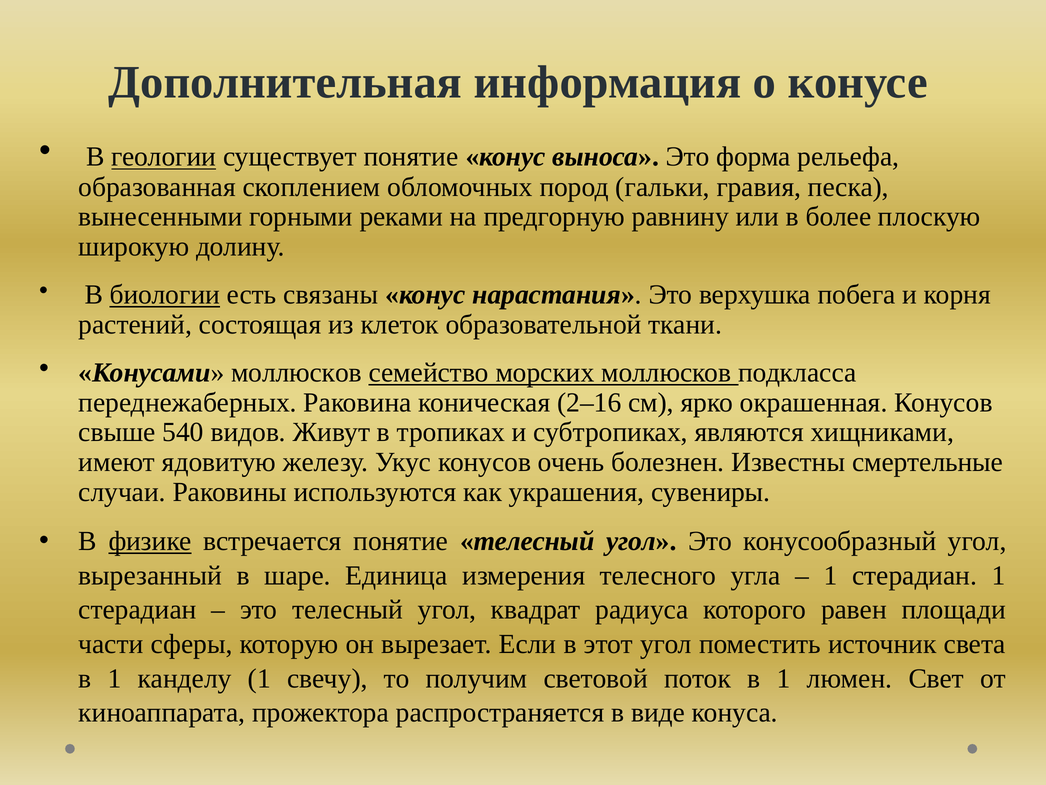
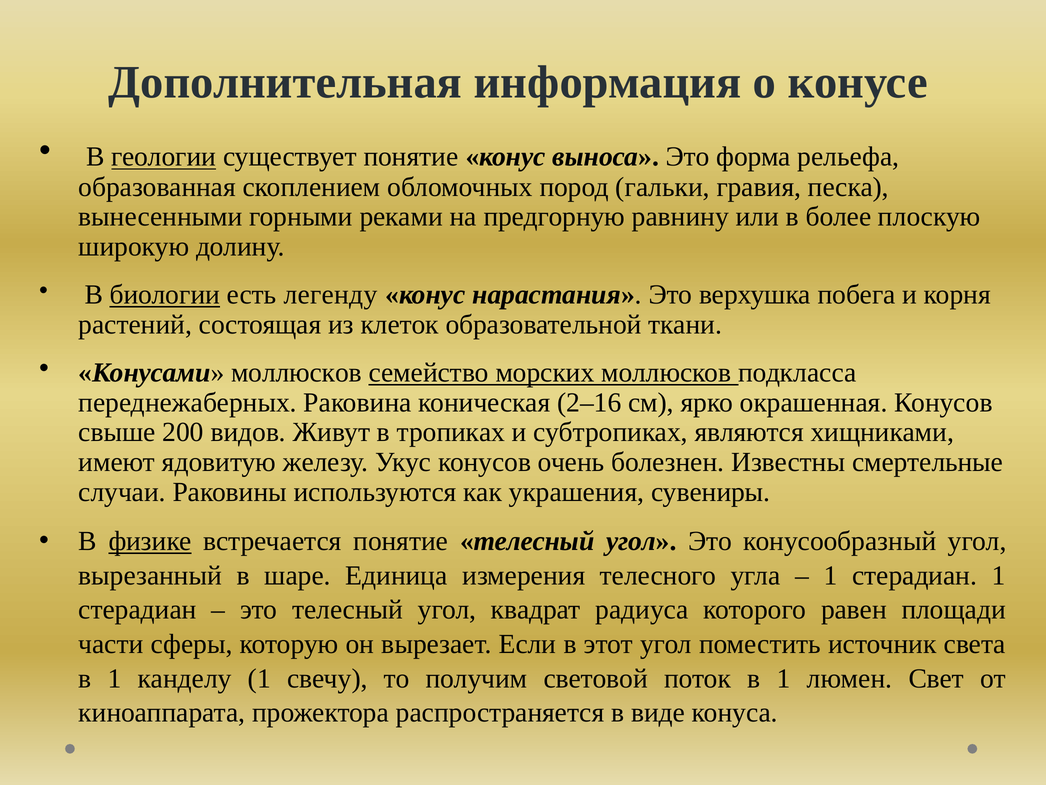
связаны: связаны -> легенду
540: 540 -> 200
